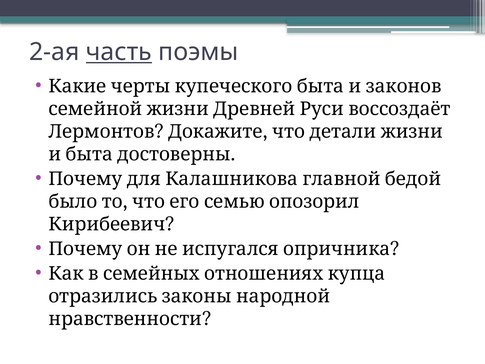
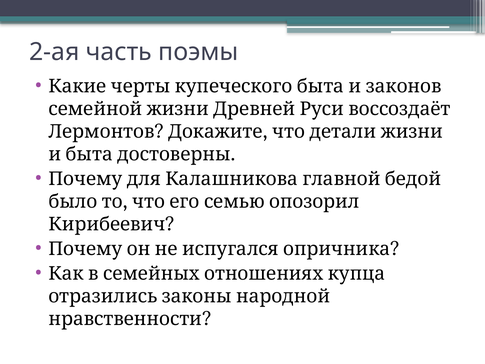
часть underline: present -> none
